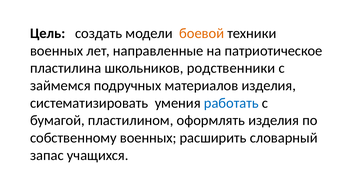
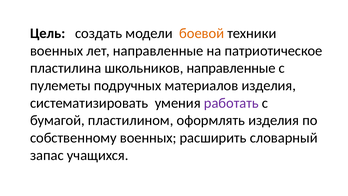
школьников родственники: родственники -> направленные
займемся: займемся -> пулеметы
работать colour: blue -> purple
